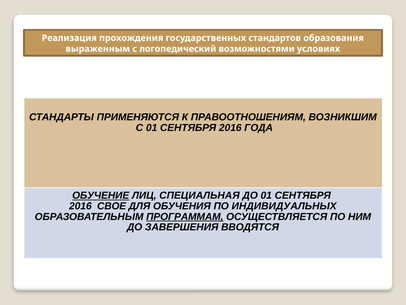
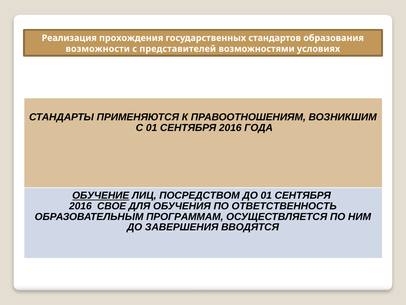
выраженным: выраженным -> возможности
логопедический: логопедический -> представителей
СПЕЦИАЛЬНАЯ: СПЕЦИАЛЬНАЯ -> ПОСРЕДСТВОМ
ИНДИВИДУАЛЬНЫХ: ИНДИВИДУАЛЬНЫХ -> ОТВЕТСТВЕННОСТЬ
ПРОГРАММАМ underline: present -> none
